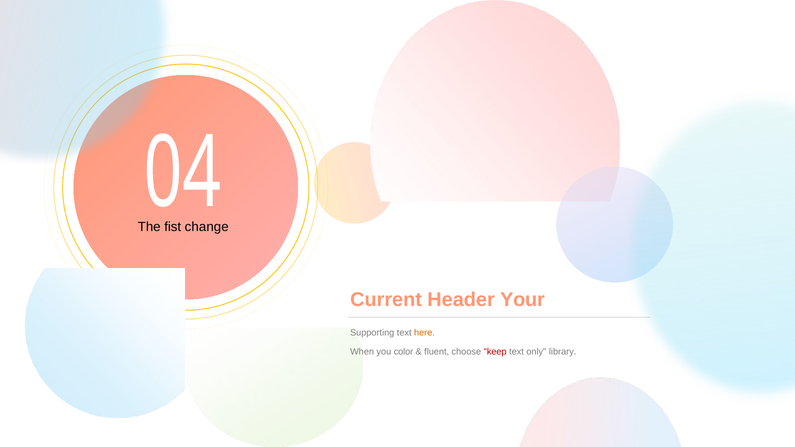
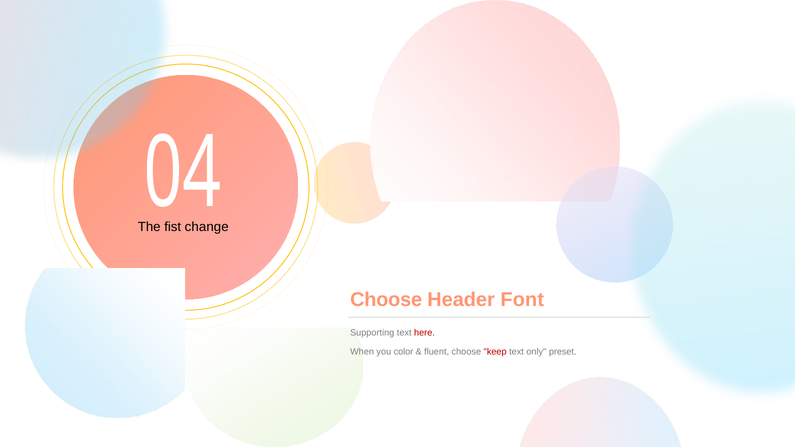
Current at (386, 300): Current -> Choose
Your: Your -> Font
here colour: orange -> red
library: library -> preset
